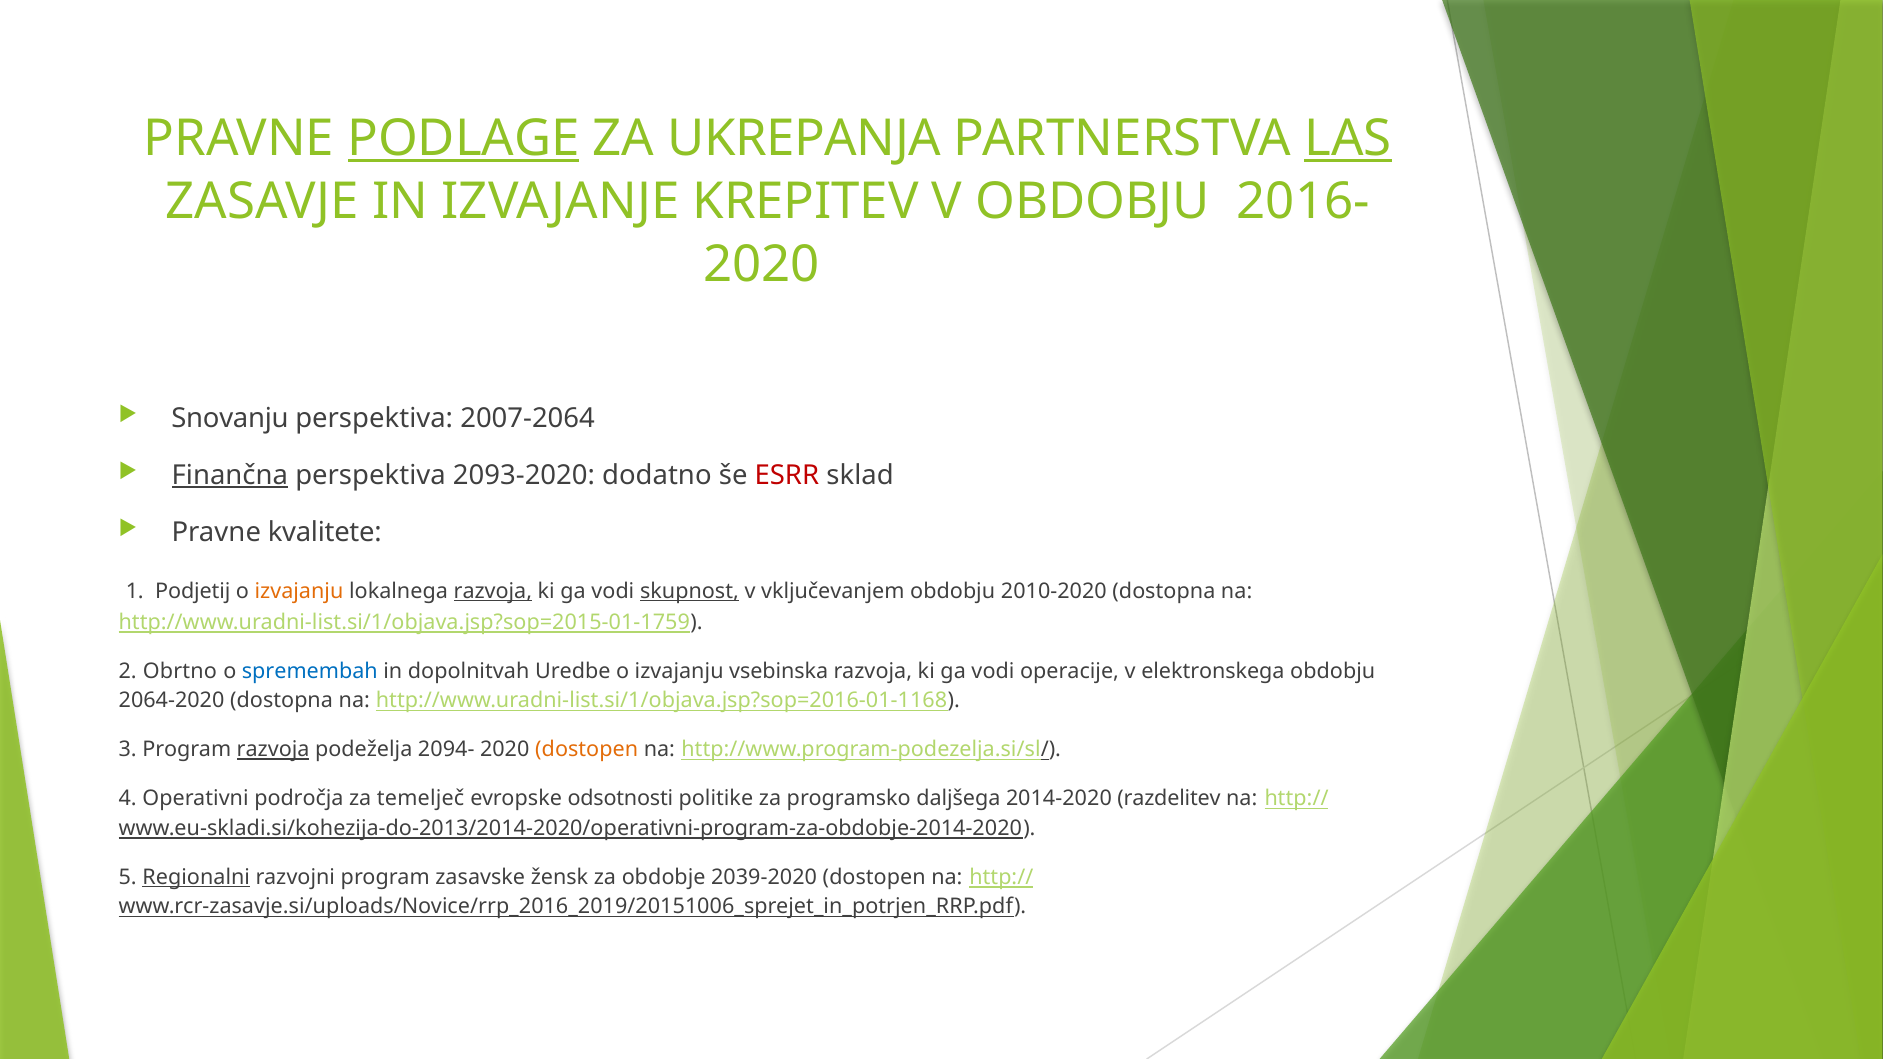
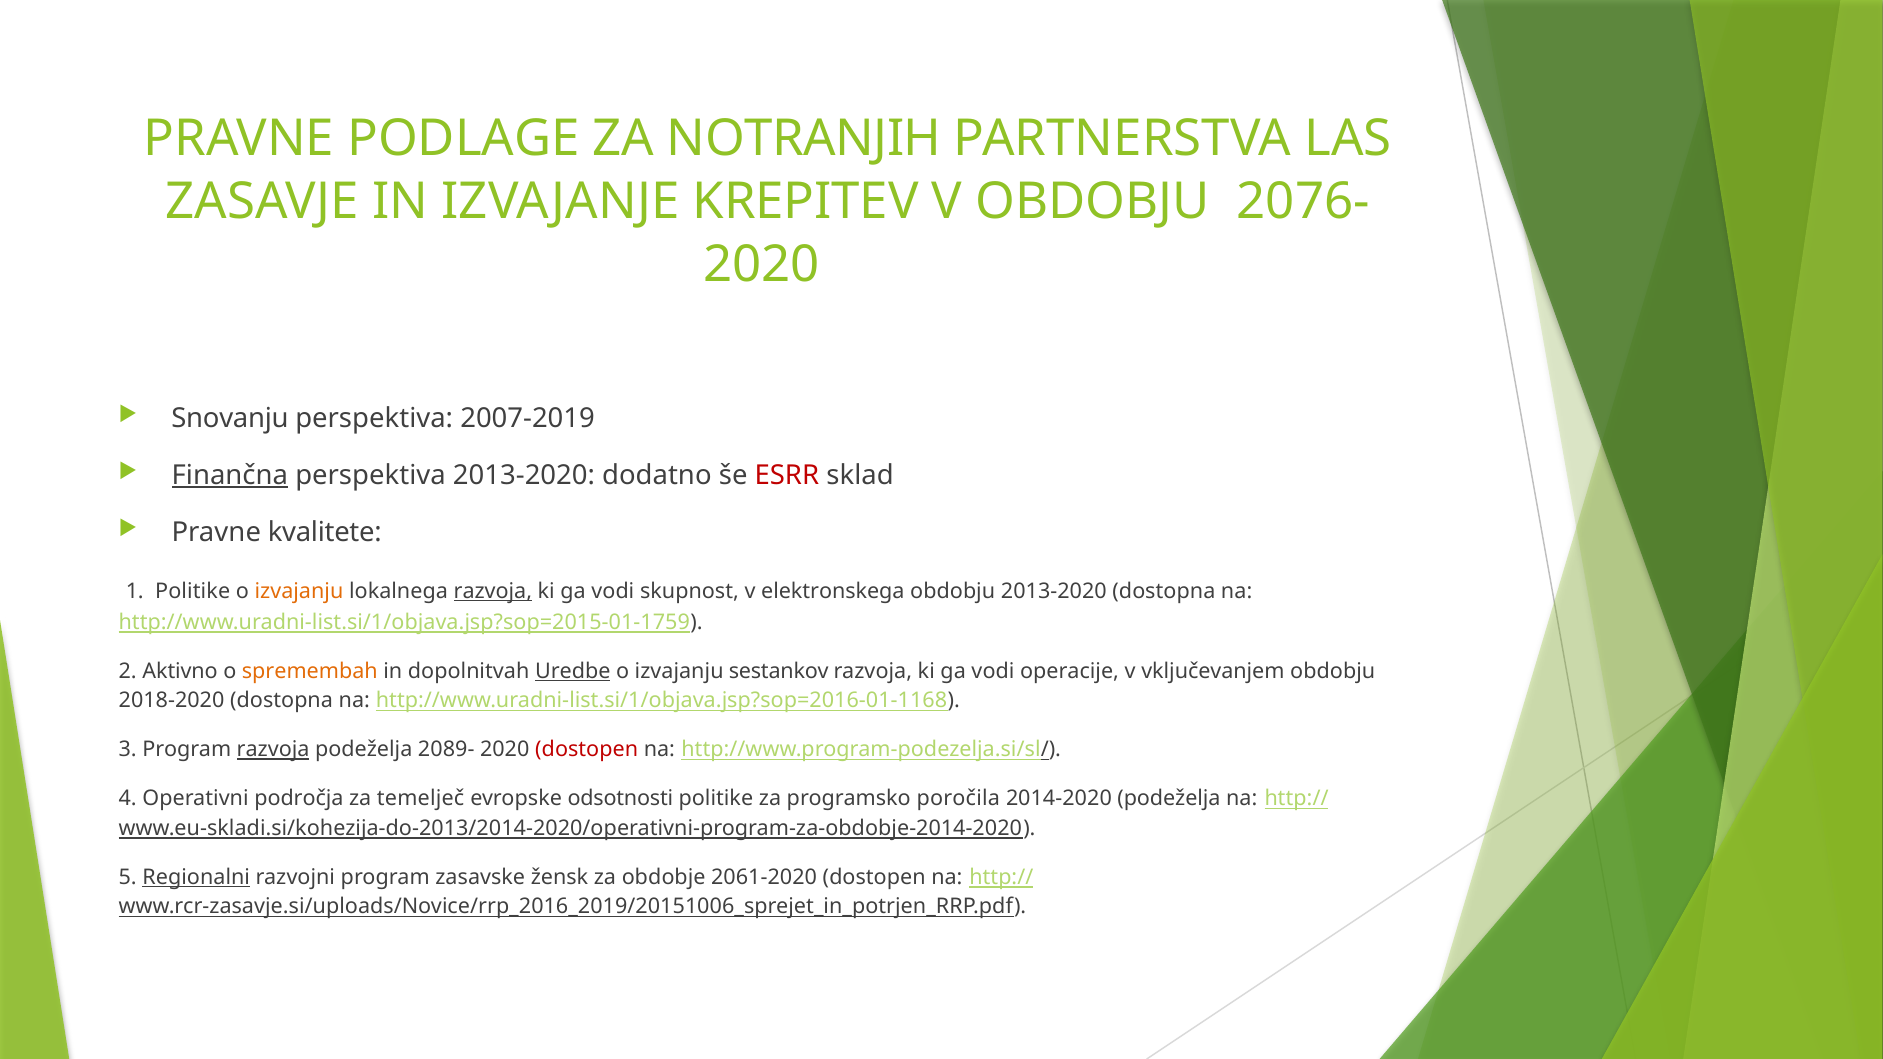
PODLAGE underline: present -> none
UKREPANJA: UKREPANJA -> NOTRANJIH
LAS underline: present -> none
2016-: 2016- -> 2076-
2007-2064: 2007-2064 -> 2007-2019
perspektiva 2093-2020: 2093-2020 -> 2013-2020
1 Podjetij: Podjetij -> Politike
skupnost underline: present -> none
vključevanjem: vključevanjem -> elektronskega
obdobju 2010-2020: 2010-2020 -> 2013-2020
Obrtno: Obrtno -> Aktivno
spremembah colour: blue -> orange
Uredbe underline: none -> present
vsebinska: vsebinska -> sestankov
elektronskega: elektronskega -> vključevanjem
2064-2020: 2064-2020 -> 2018-2020
2094-: 2094- -> 2089-
dostopen at (587, 750) colour: orange -> red
daljšega: daljšega -> poročila
2014-2020 razdelitev: razdelitev -> podeželja
2039-2020: 2039-2020 -> 2061-2020
